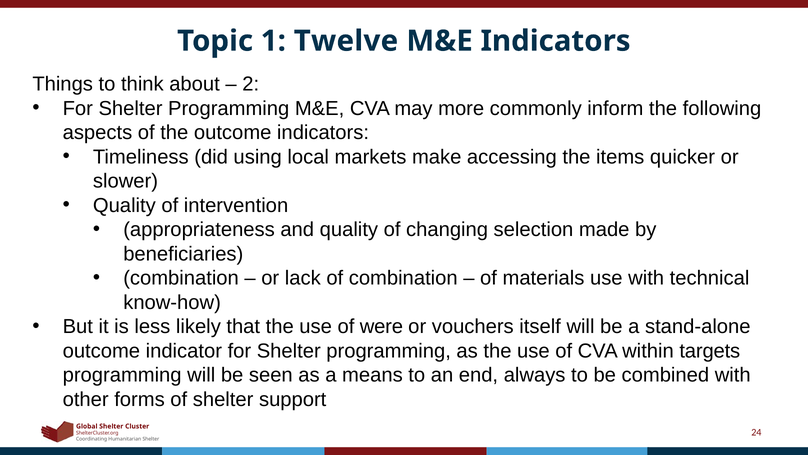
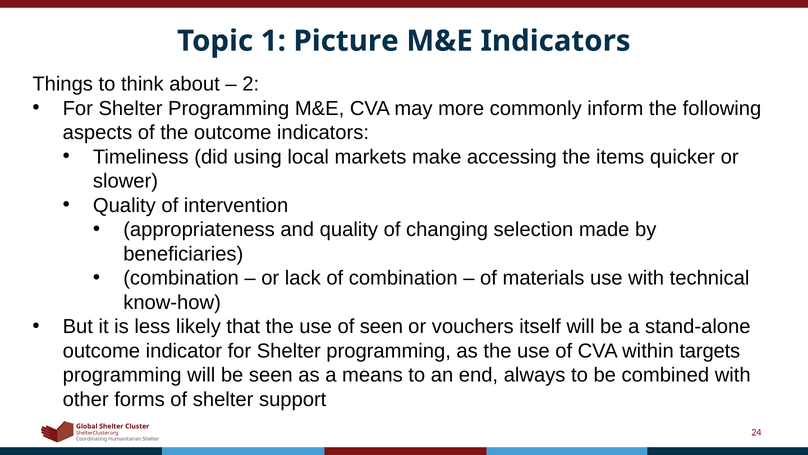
Twelve: Twelve -> Picture
of were: were -> seen
